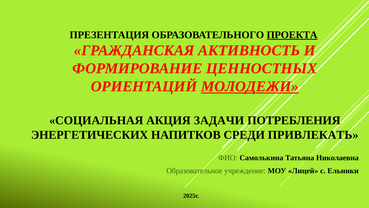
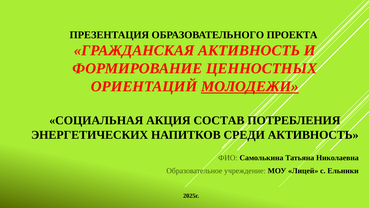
ПРОЕКТА underline: present -> none
ЗАДАЧИ: ЗАДАЧИ -> СОСТАВ
СРЕДИ ПРИВЛЕКАТЬ: ПРИВЛЕКАТЬ -> АКТИВНОСТЬ
